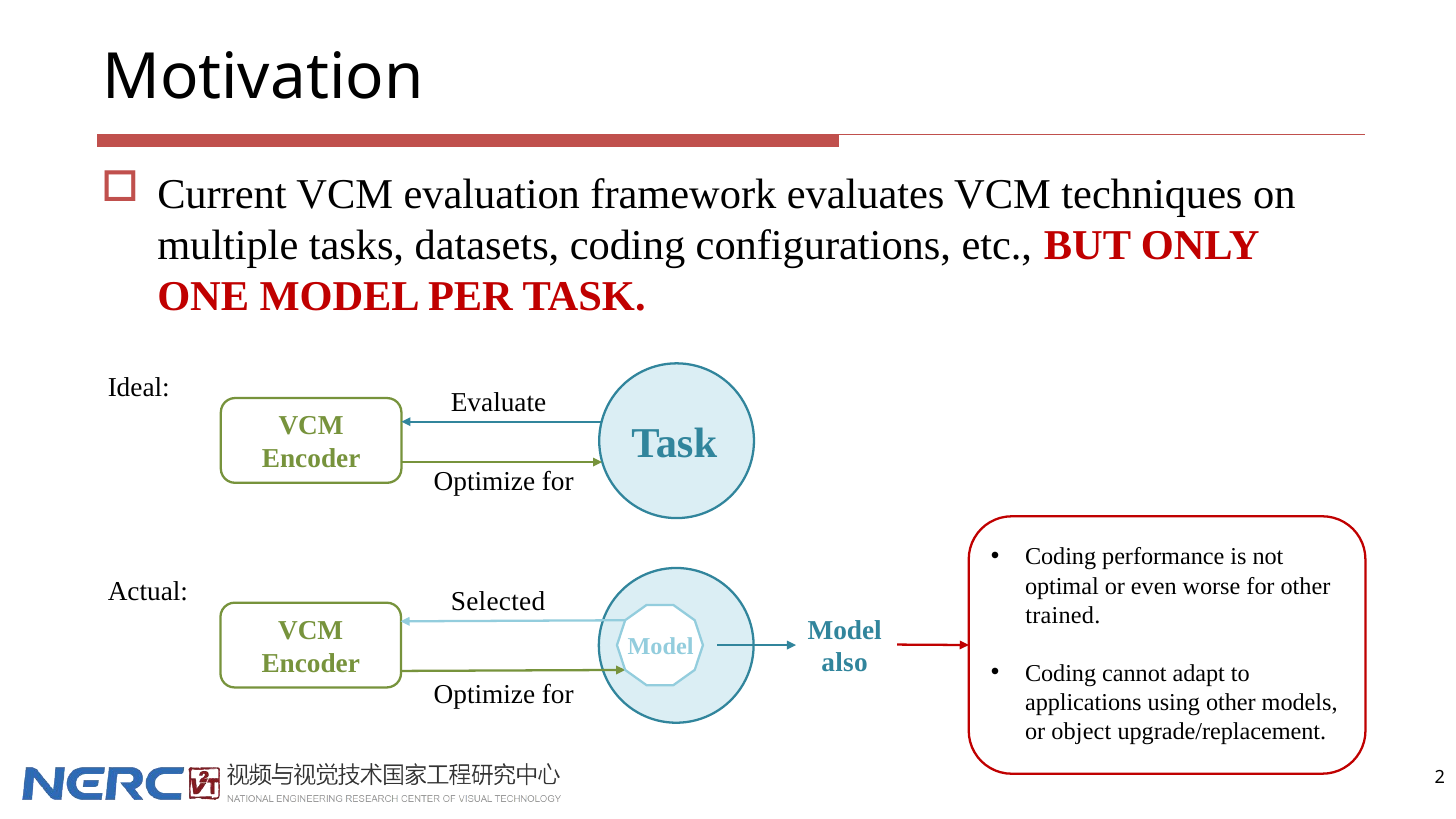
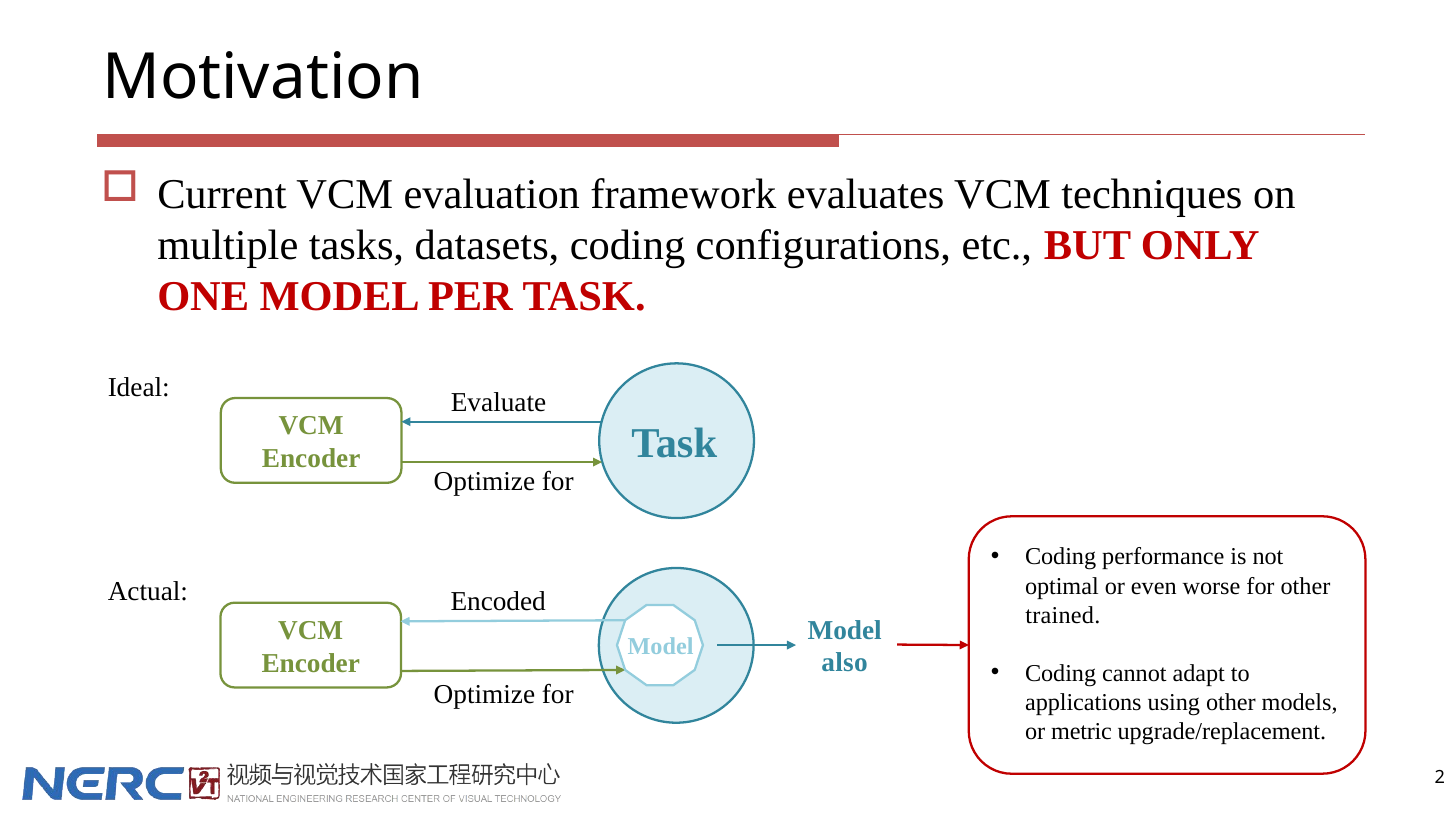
Selected: Selected -> Encoded
object: object -> metric
